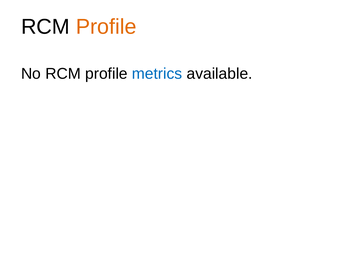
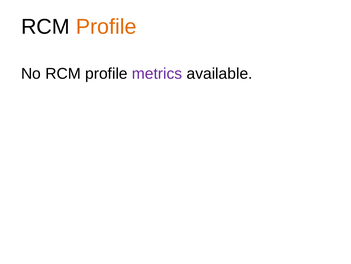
metrics colour: blue -> purple
